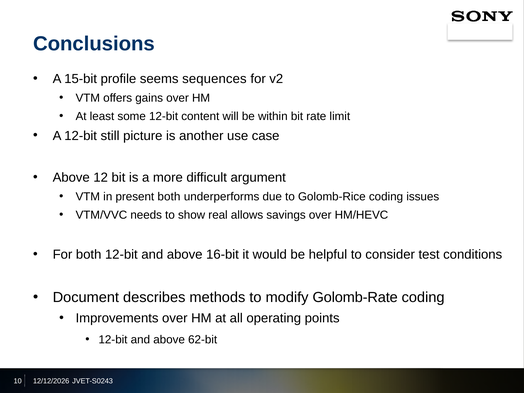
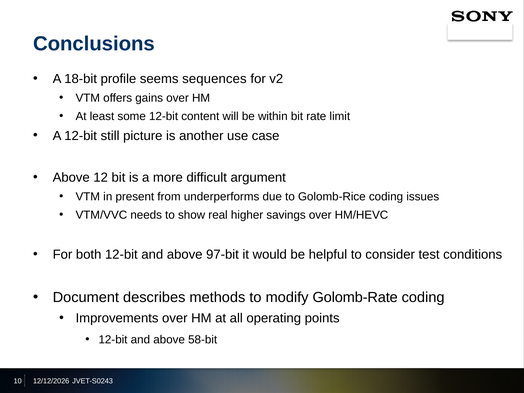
15-bit: 15-bit -> 18-bit
present both: both -> from
allows: allows -> higher
16-bit: 16-bit -> 97-bit
62-bit: 62-bit -> 58-bit
